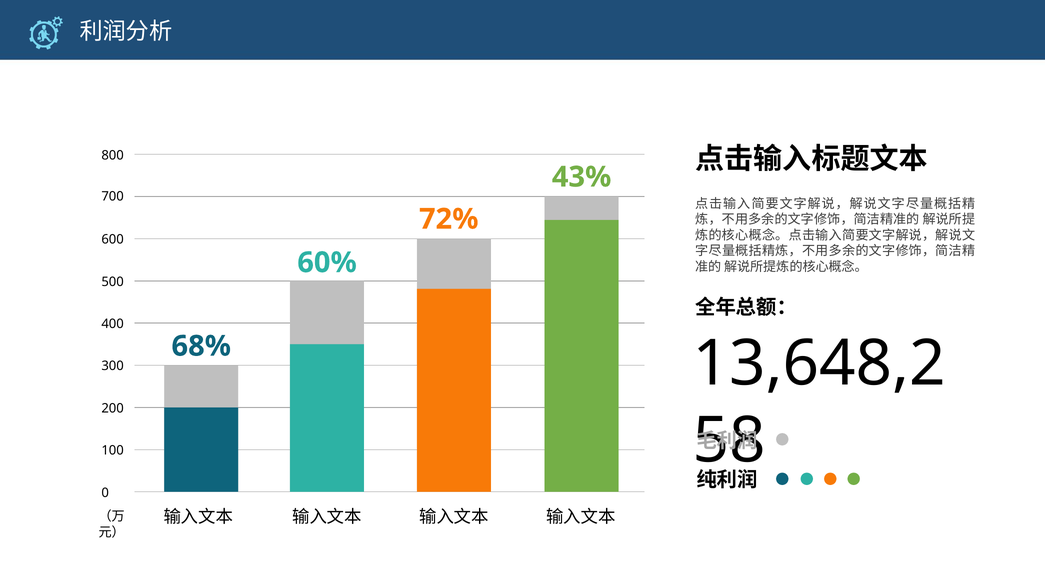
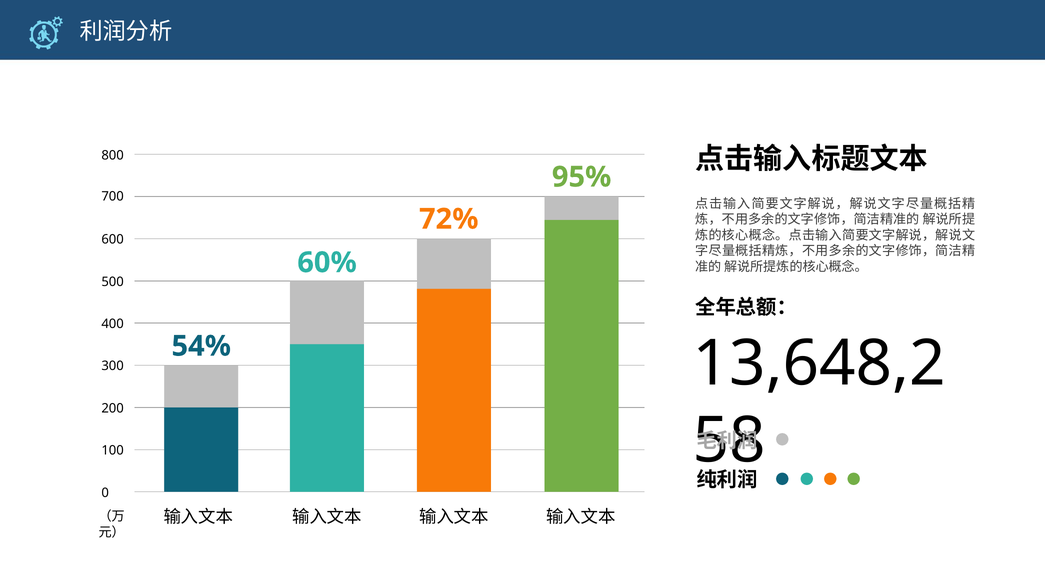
43%: 43% -> 95%
68%: 68% -> 54%
